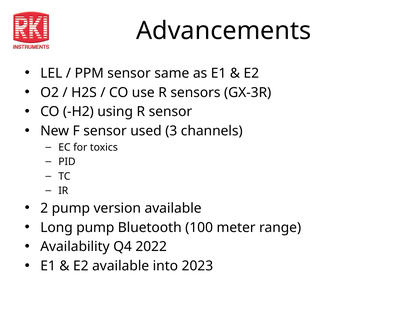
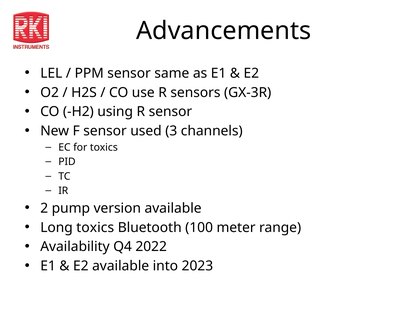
Long pump: pump -> toxics
